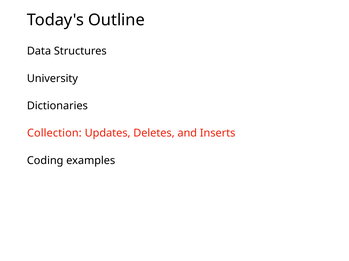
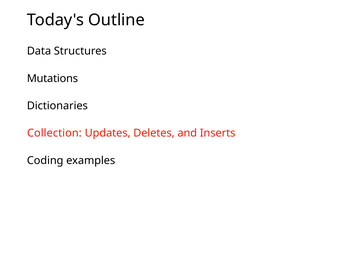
University: University -> Mutations
